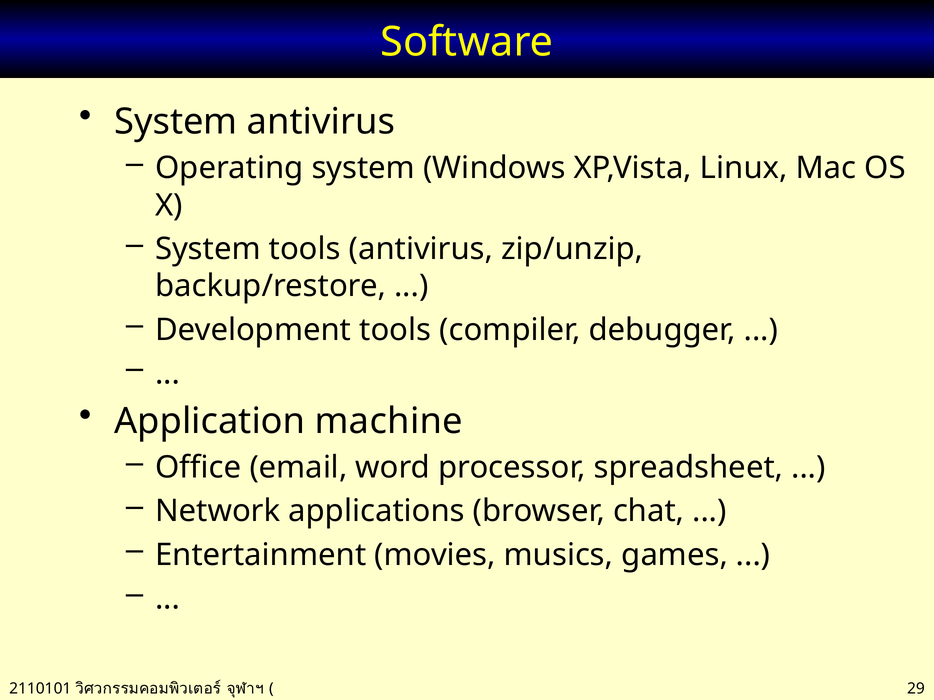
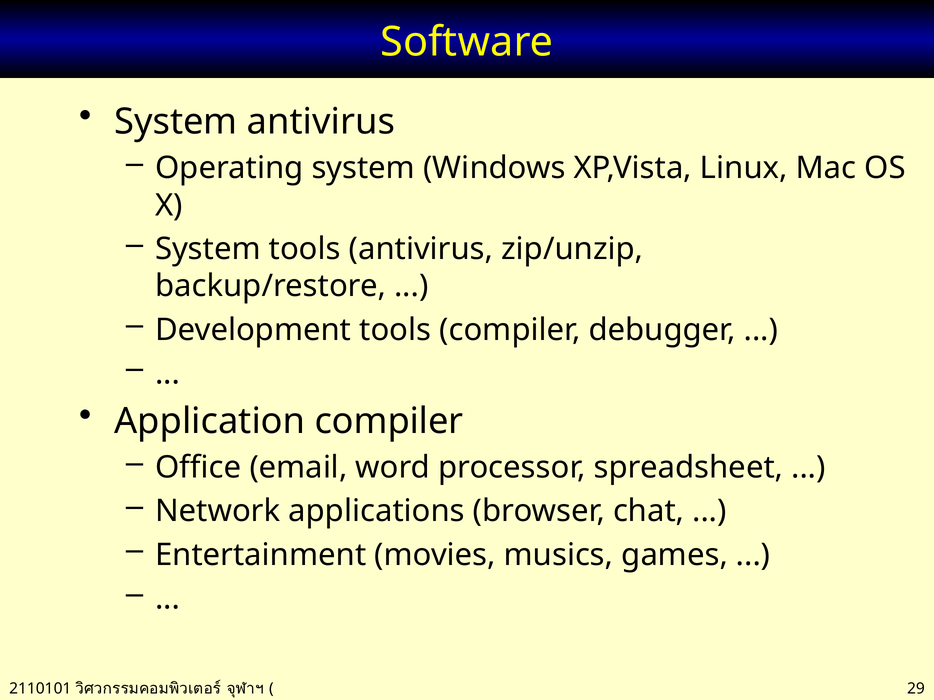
Application machine: machine -> compiler
